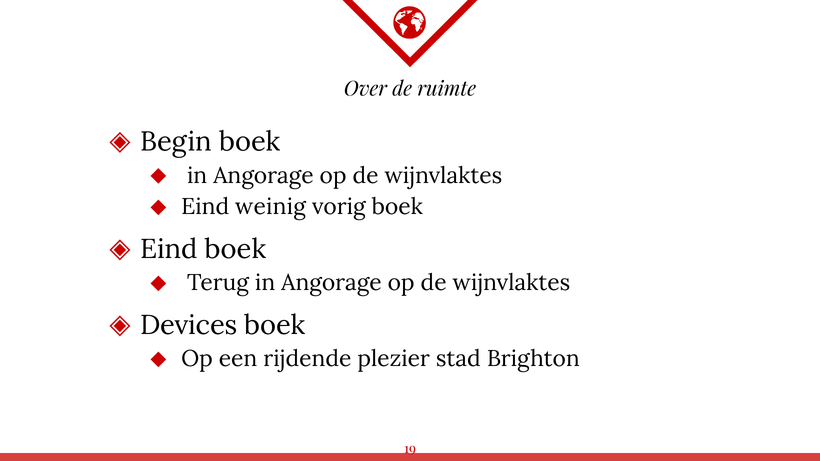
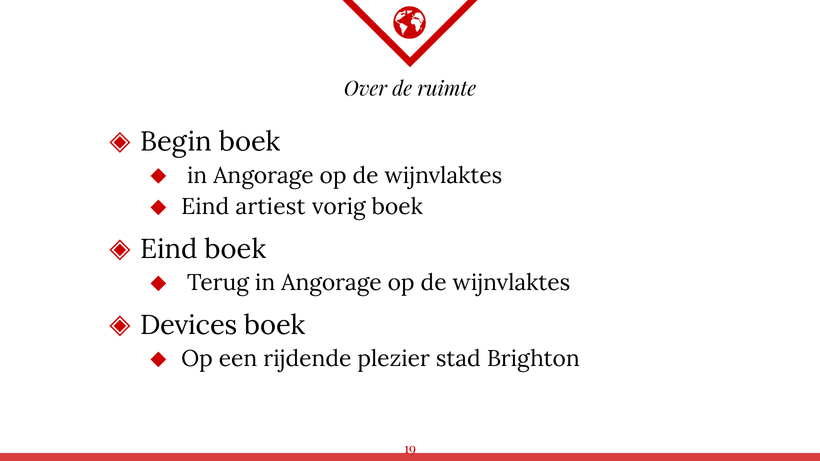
weinig: weinig -> artiest
